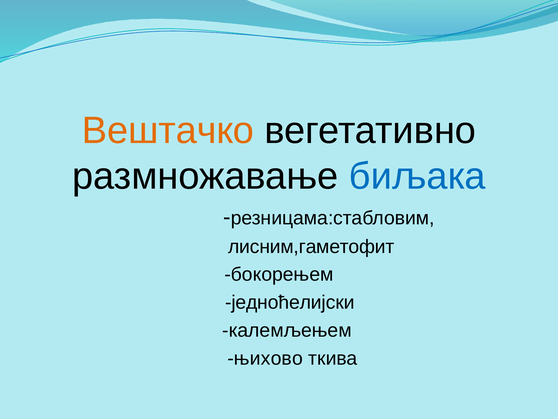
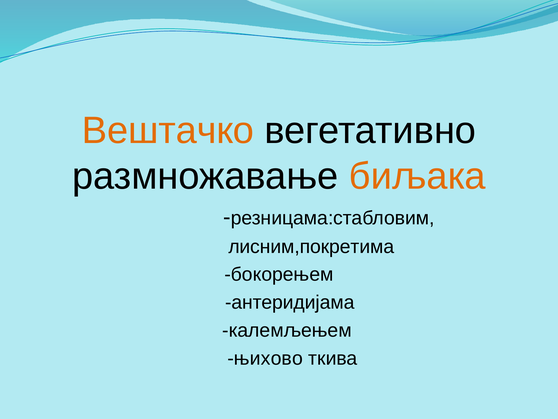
биљака colour: blue -> orange
лисним,гаметофит: лисним,гаметофит -> лисним,покретима
једноћелијски: једноћелијски -> антеридијама
